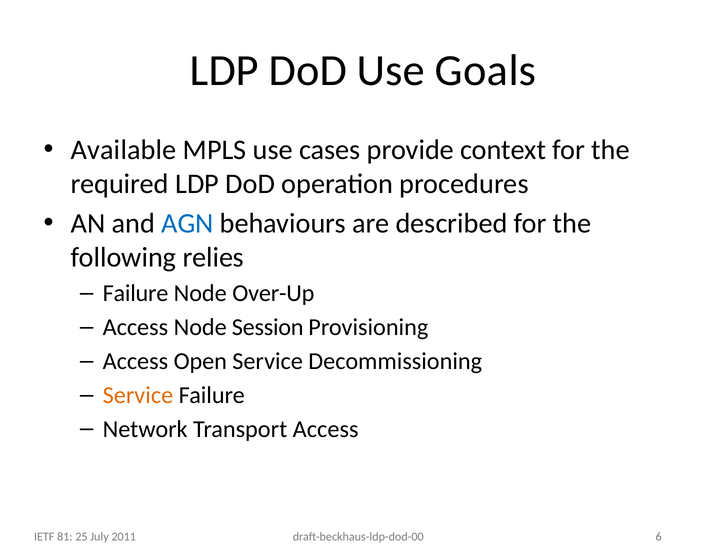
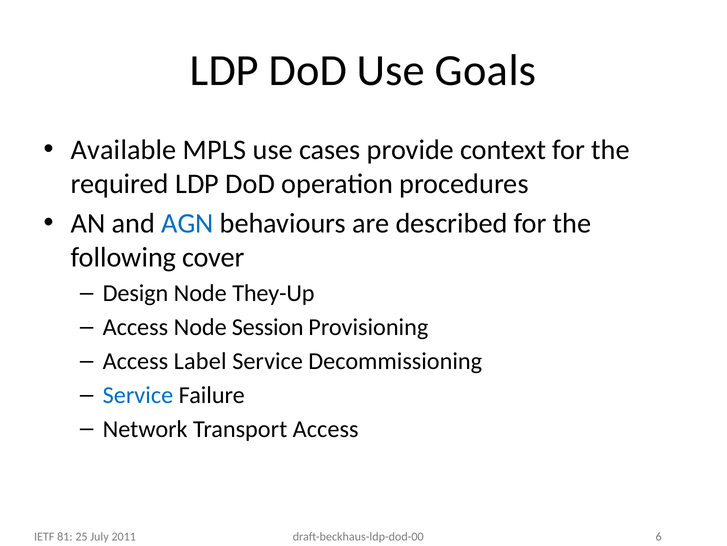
relies: relies -> cover
Failure at (136, 293): Failure -> Design
Over-Up: Over-Up -> They-Up
Open: Open -> Label
Service at (138, 395) colour: orange -> blue
